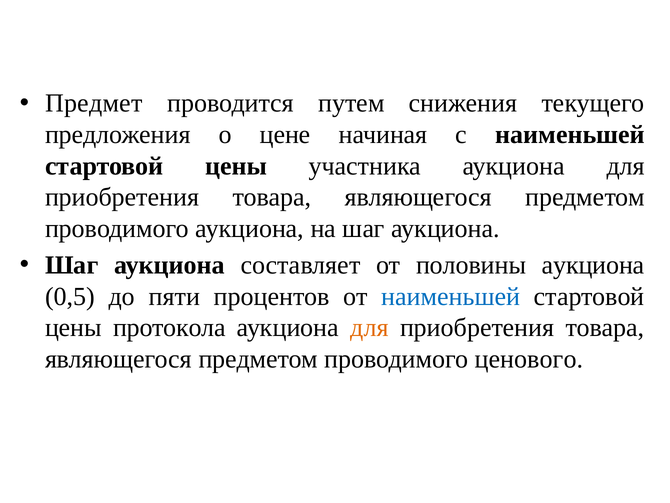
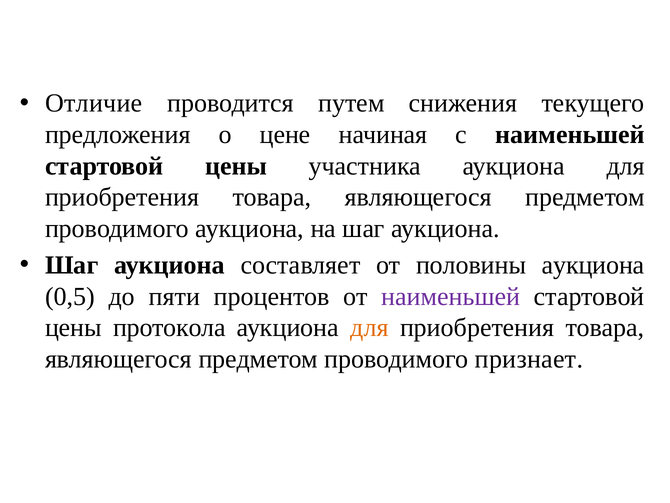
Предмет: Предмет -> Отличие
наименьшей at (451, 296) colour: blue -> purple
ценового: ценового -> признает
